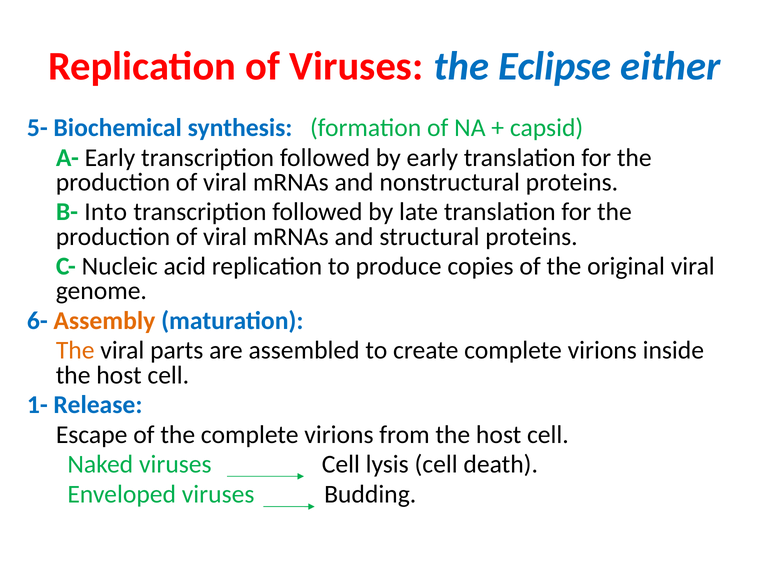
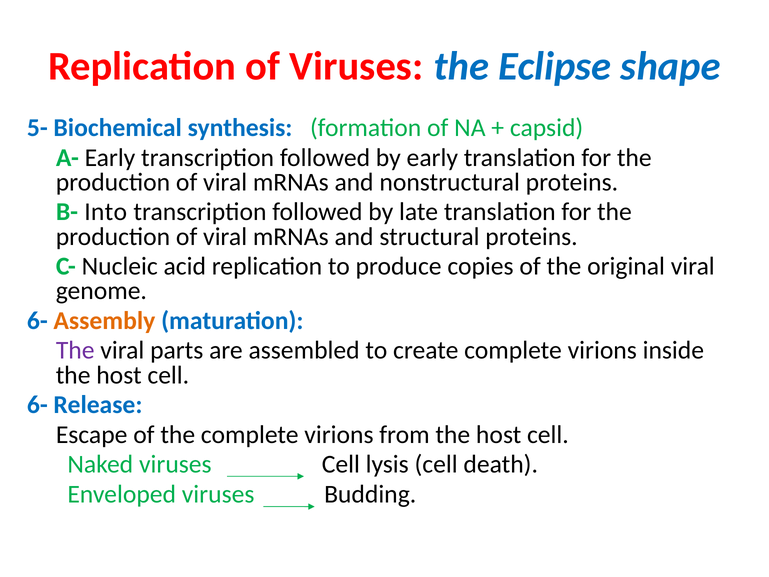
either: either -> shape
The at (75, 350) colour: orange -> purple
1- at (37, 405): 1- -> 6-
